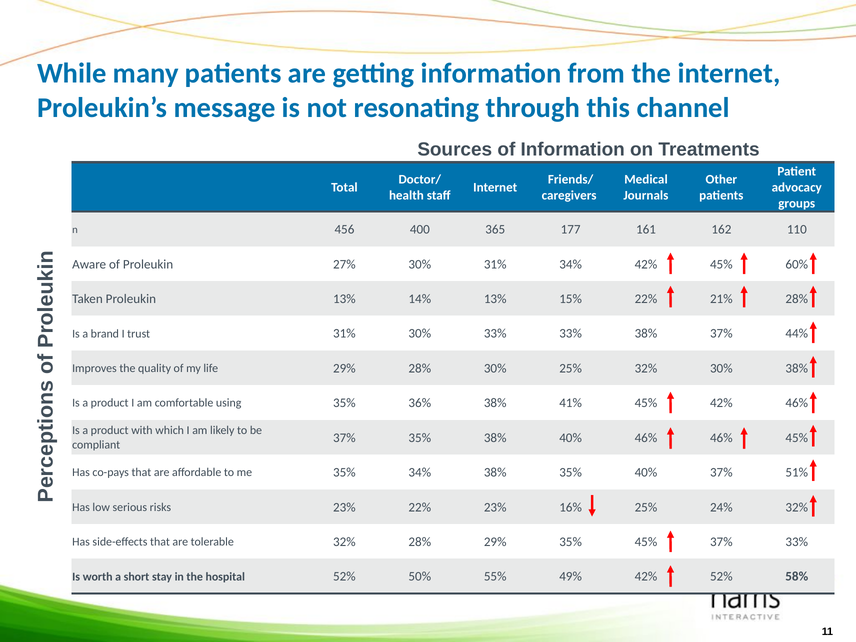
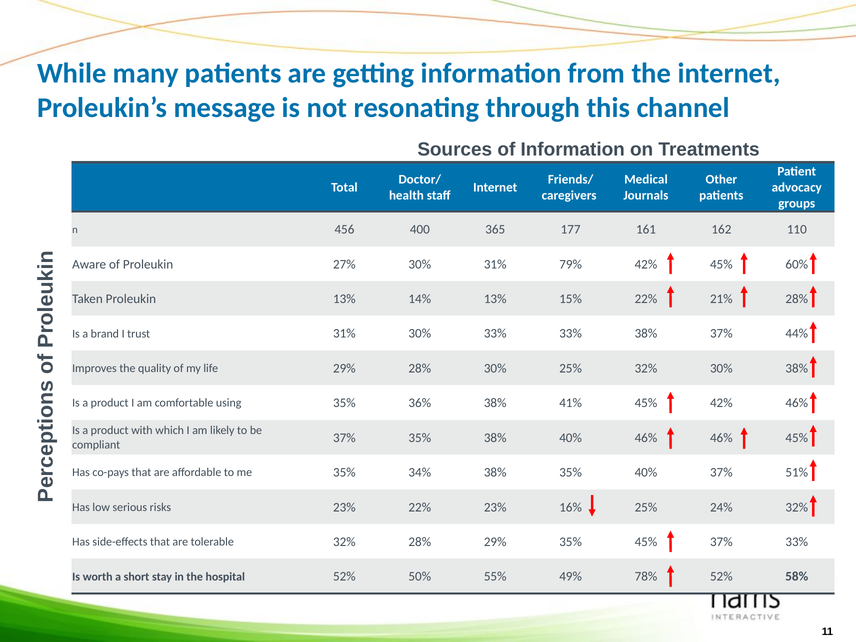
31% 34%: 34% -> 79%
49% 42%: 42% -> 78%
